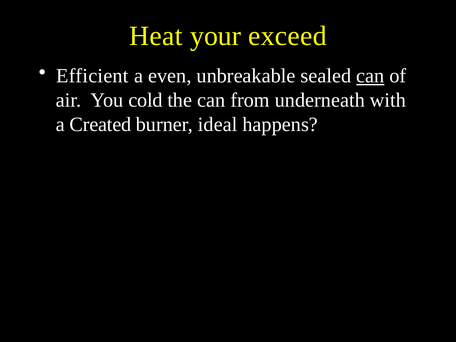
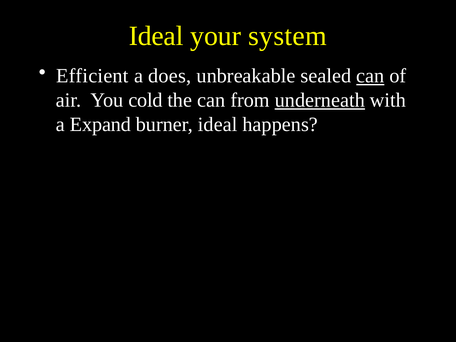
Heat at (156, 36): Heat -> Ideal
exceed: exceed -> system
even: even -> does
underneath underline: none -> present
Created: Created -> Expand
